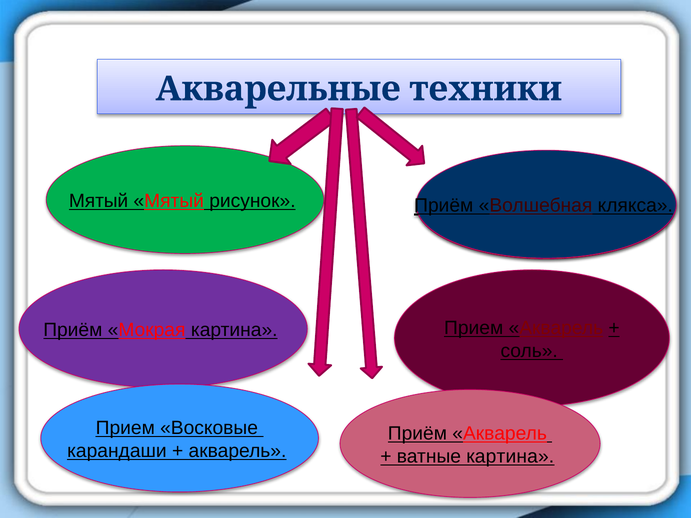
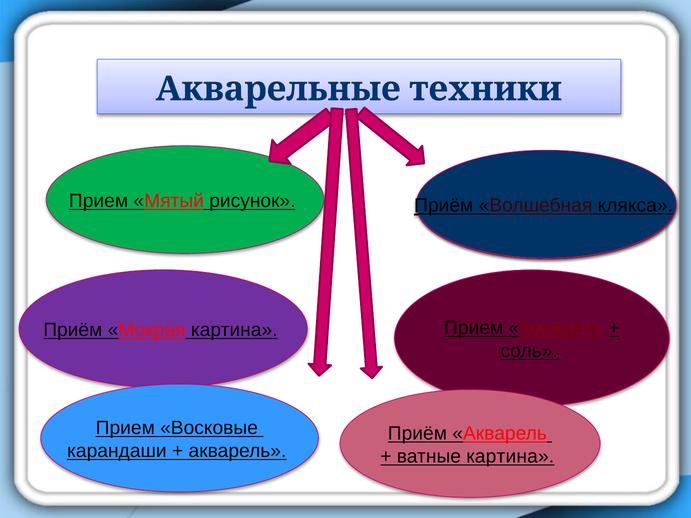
Мятый at (99, 201): Мятый -> Прием
